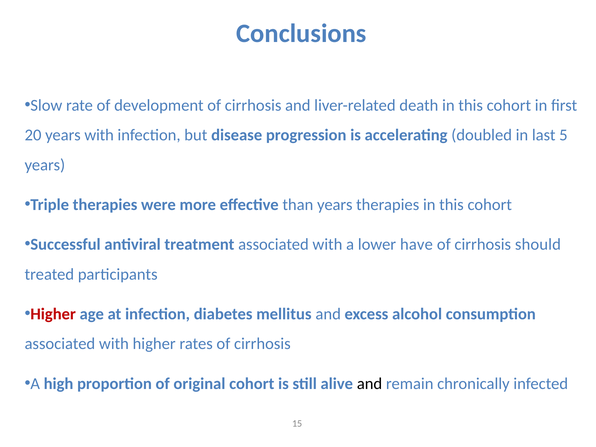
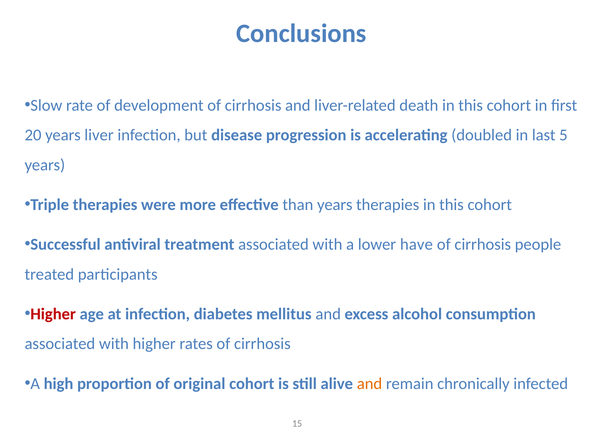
years with: with -> liver
should: should -> people
and at (370, 384) colour: black -> orange
